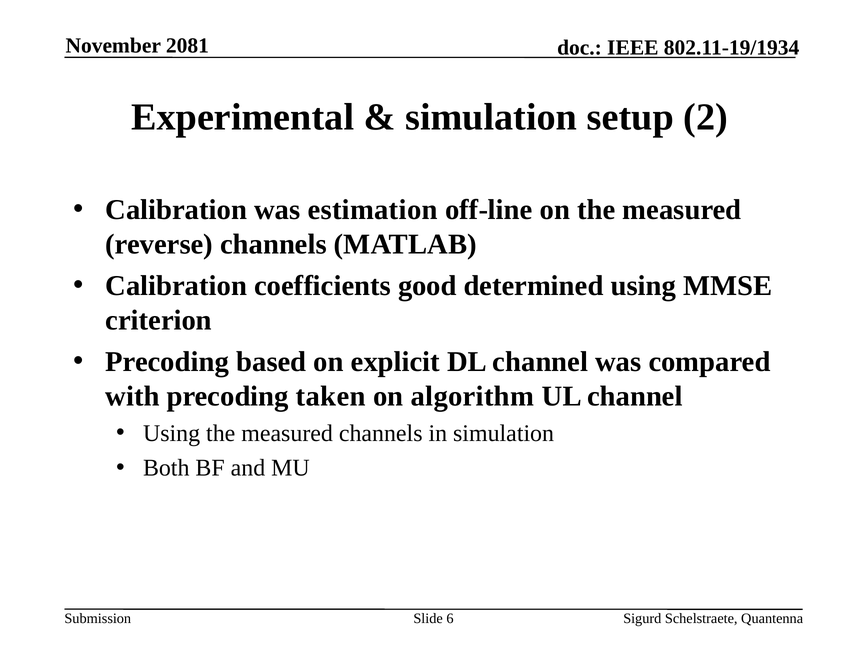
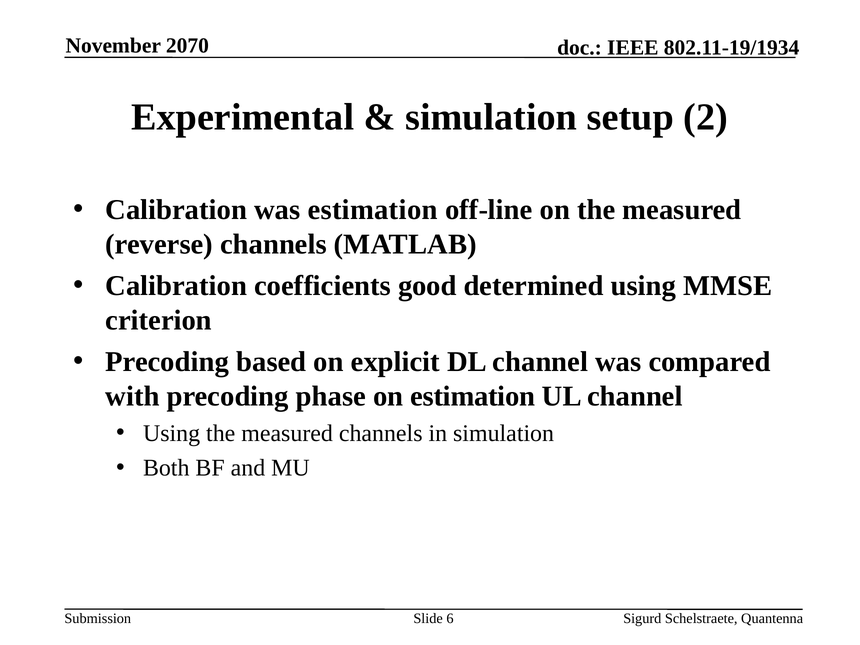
2081: 2081 -> 2070
taken: taken -> phase
on algorithm: algorithm -> estimation
